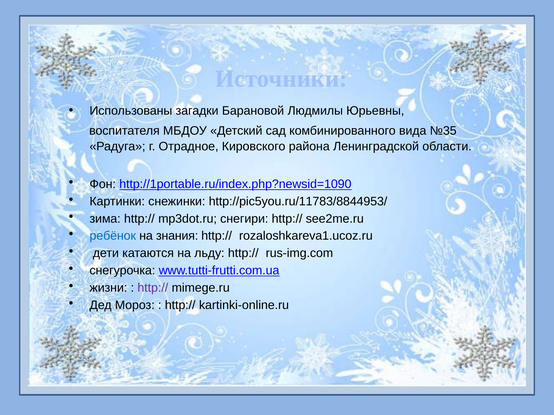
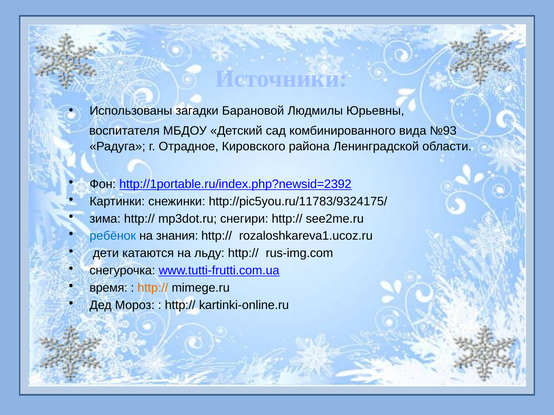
№35: №35 -> №93
http://1portable.ru/index.php?newsid=1090: http://1portable.ru/index.php?newsid=1090 -> http://1portable.ru/index.php?newsid=2392
http://pic5you.ru/11783/8844953/: http://pic5you.ru/11783/8844953/ -> http://pic5you.ru/11783/9324175/
жизни: жизни -> время
http:// at (153, 288) colour: purple -> orange
